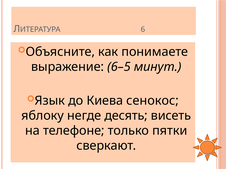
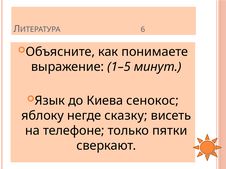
6–5: 6–5 -> 1–5
десять: десять -> сказку
